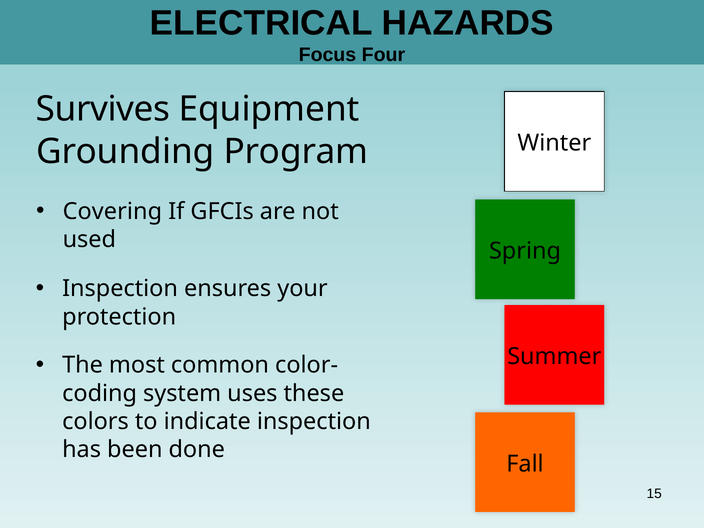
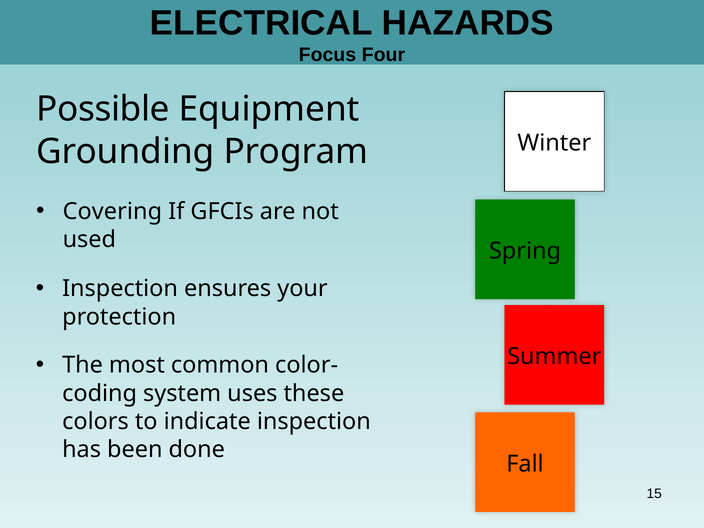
Survives: Survives -> Possible
